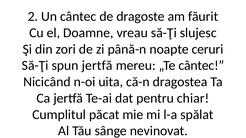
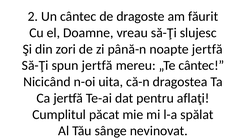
noapte ceruri: ceruri -> jertfă
chiar: chiar -> aflaţi
